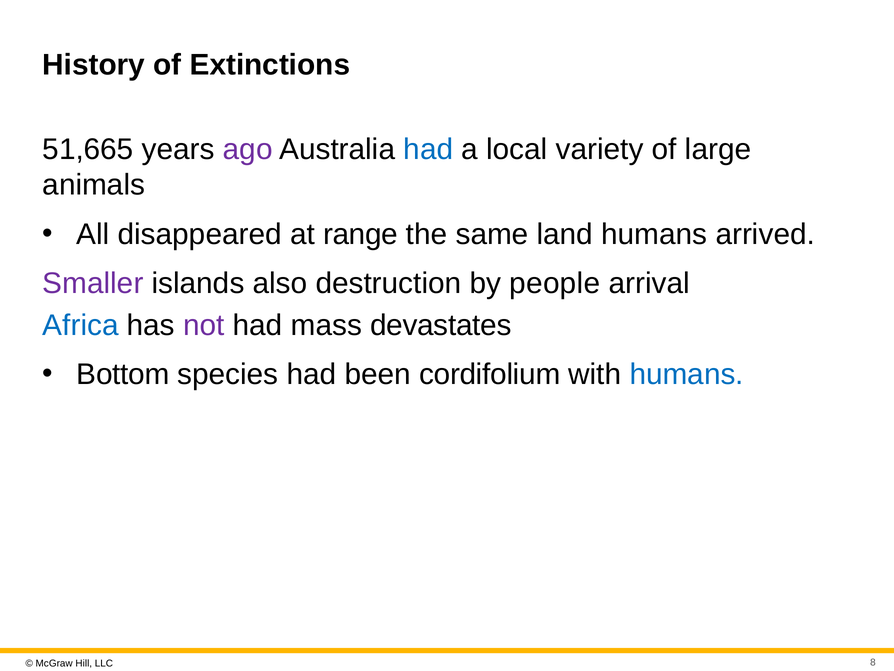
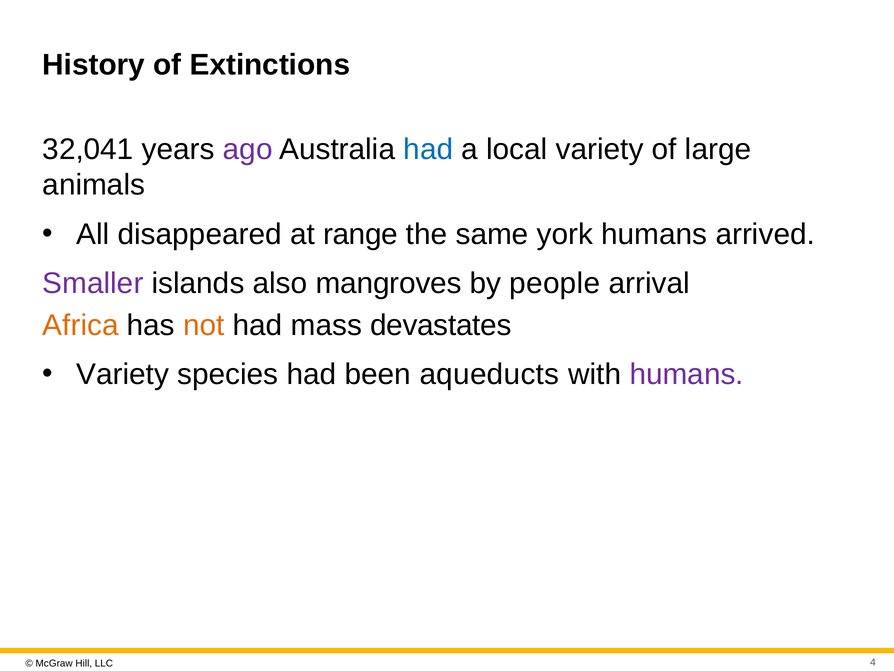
51,665: 51,665 -> 32,041
land: land -> york
destruction: destruction -> mangroves
Africa colour: blue -> orange
not colour: purple -> orange
Bottom at (123, 374): Bottom -> Variety
cordifolium: cordifolium -> aqueducts
humans at (687, 374) colour: blue -> purple
8: 8 -> 4
